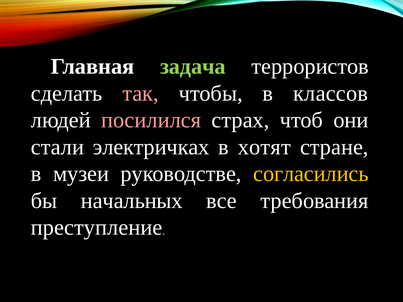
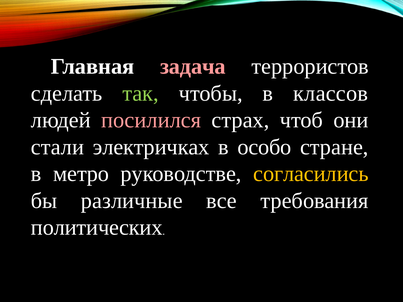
задача colour: light green -> pink
так colour: pink -> light green
хотят: хотят -> особо
музеи: музеи -> метро
начальных: начальных -> различные
преступление: преступление -> политических
